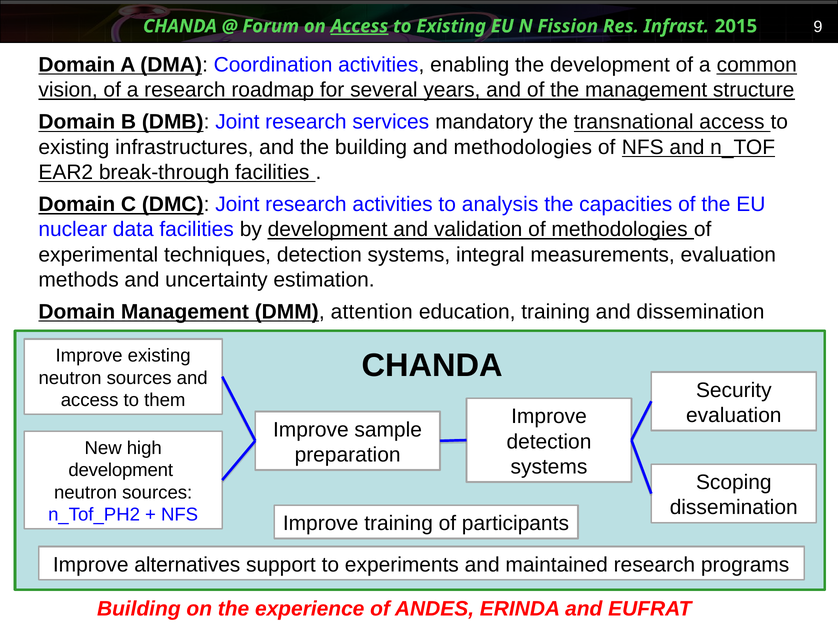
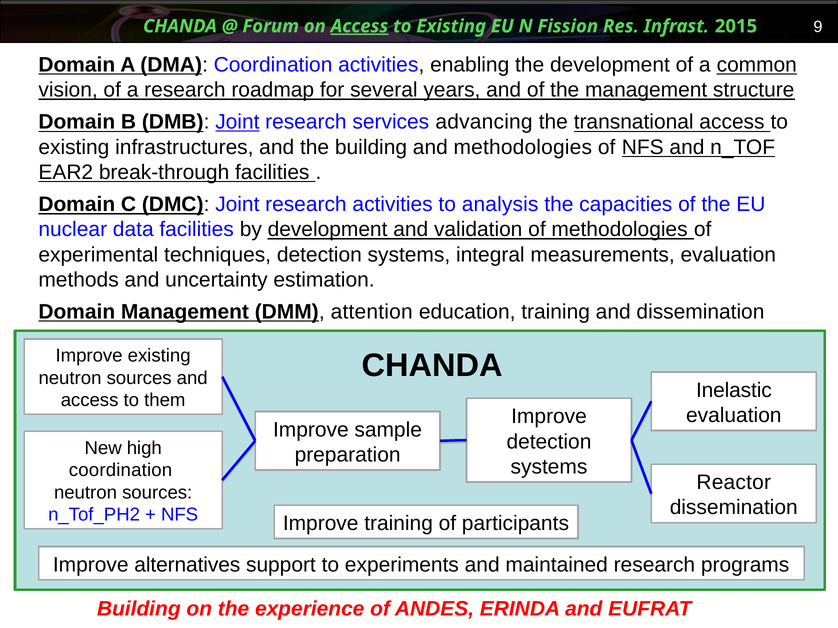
Joint at (237, 122) underline: none -> present
mandatory: mandatory -> advancing
Security: Security -> Inelastic
development at (121, 471): development -> coordination
Scoping at (734, 483): Scoping -> Reactor
